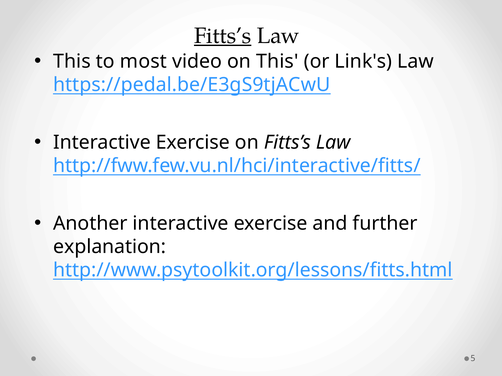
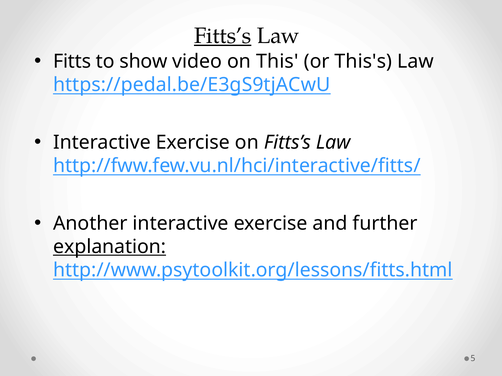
This at (72, 62): This -> Fitts
most: most -> show
Link's: Link's -> This's
explanation underline: none -> present
